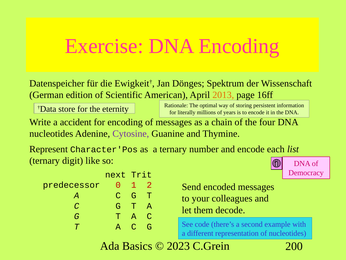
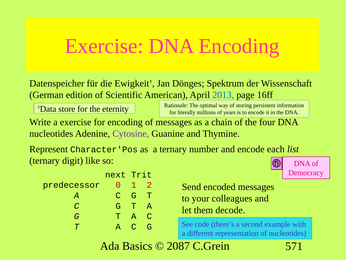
2013 colour: orange -> blue
a accident: accident -> exercise
2023: 2023 -> 2087
200: 200 -> 571
